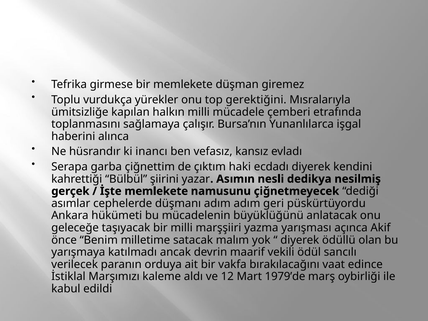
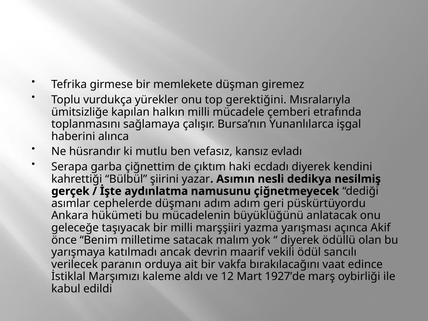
inancı: inancı -> mutlu
İşte memlekete: memlekete -> aydınlatma
1979’de: 1979’de -> 1927’de
